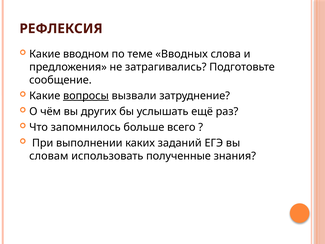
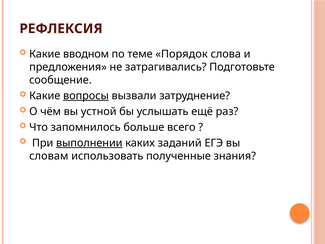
Вводных: Вводных -> Порядок
других: других -> устной
выполнении underline: none -> present
